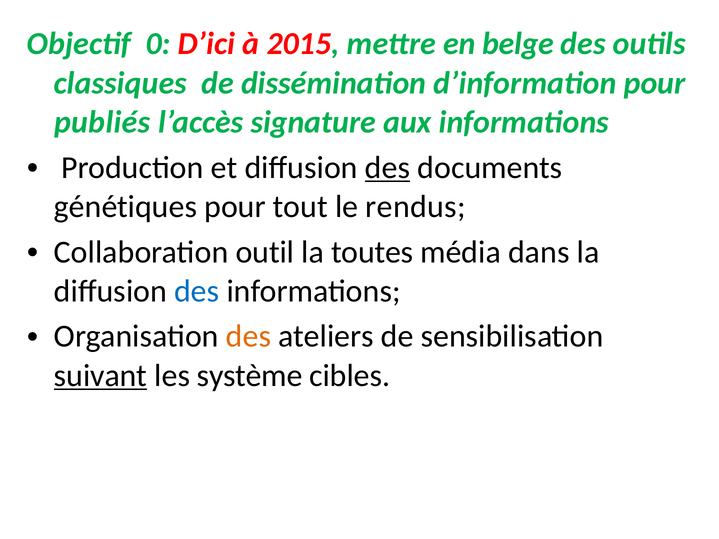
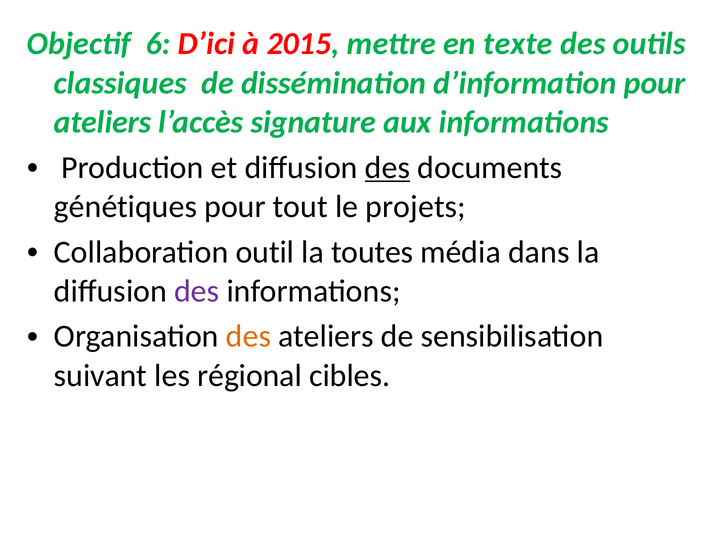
0: 0 -> 6
belge: belge -> texte
publiés at (102, 122): publiés -> ateliers
rendus: rendus -> projets
des at (197, 291) colour: blue -> purple
suivant underline: present -> none
système: système -> régional
